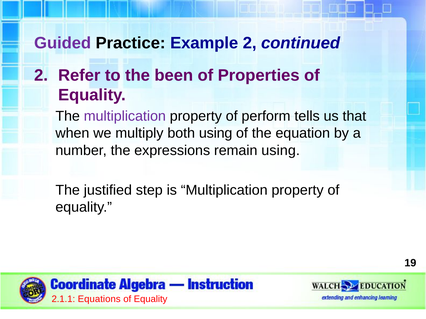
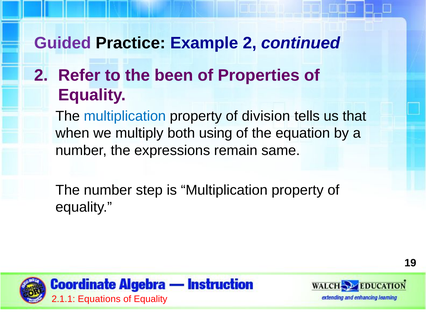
multiplication at (125, 116) colour: purple -> blue
perform: perform -> division
remain using: using -> same
The justified: justified -> number
